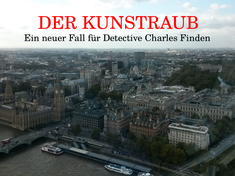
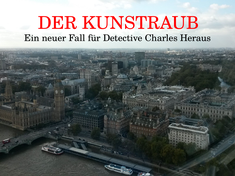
Finden: Finden -> Heraus
